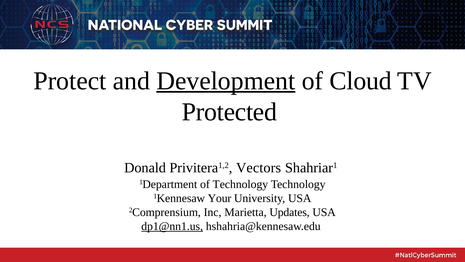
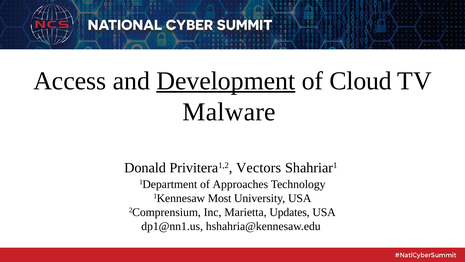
Protect: Protect -> Access
Protected: Protected -> Malware
of Technology: Technology -> Approaches
Your: Your -> Most
dp1@nn1.us underline: present -> none
